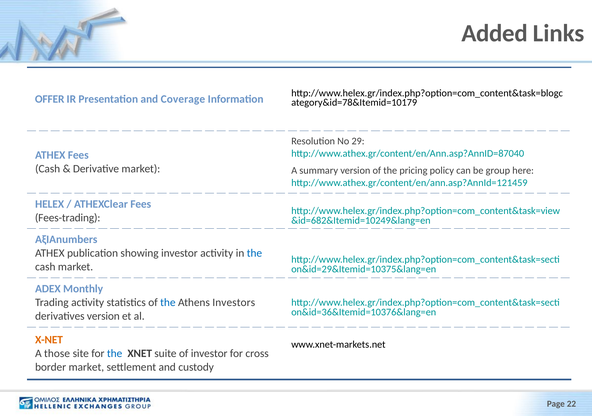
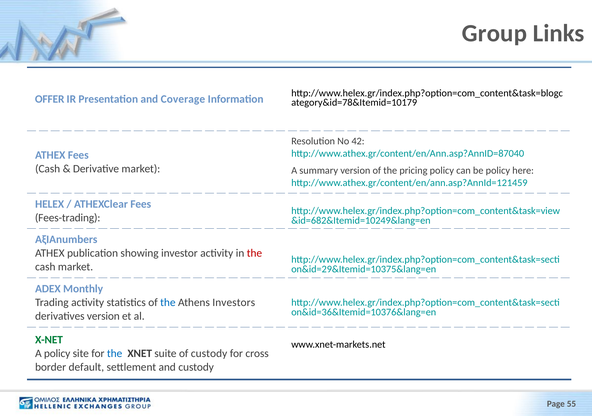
Added: Added -> Group
29: 29 -> 42
be group: group -> policy
the at (254, 253) colour: blue -> red
Χ-ΝΕΤ colour: orange -> green
A those: those -> policy
of investor: investor -> custody
border market: market -> default
22: 22 -> 55
